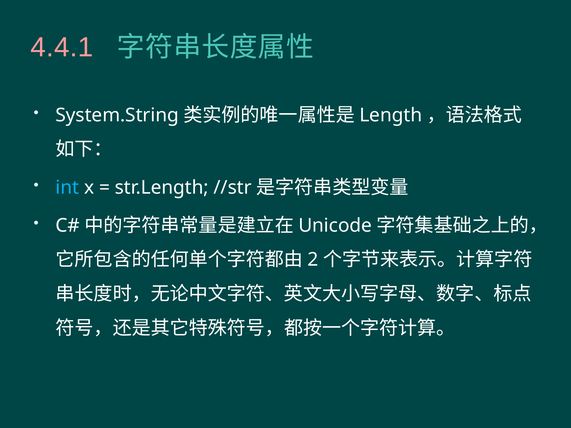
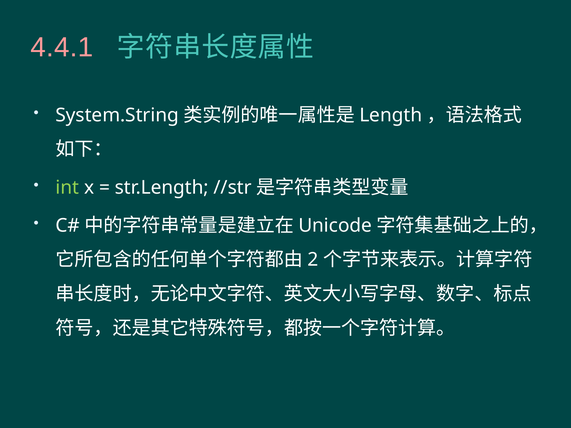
int colour: light blue -> light green
